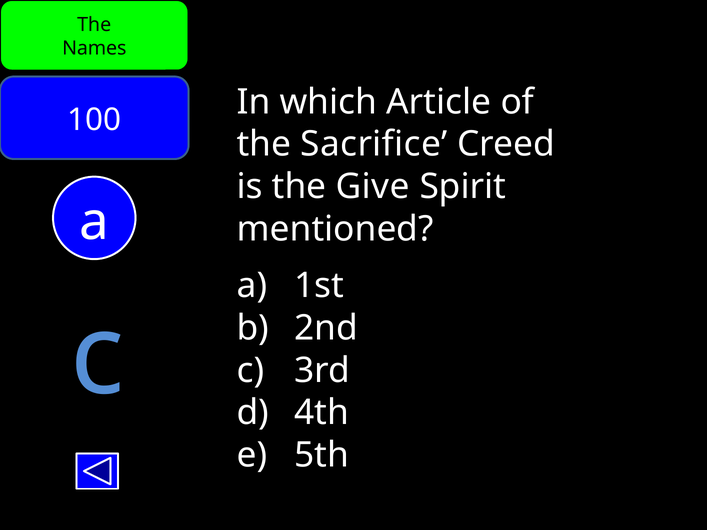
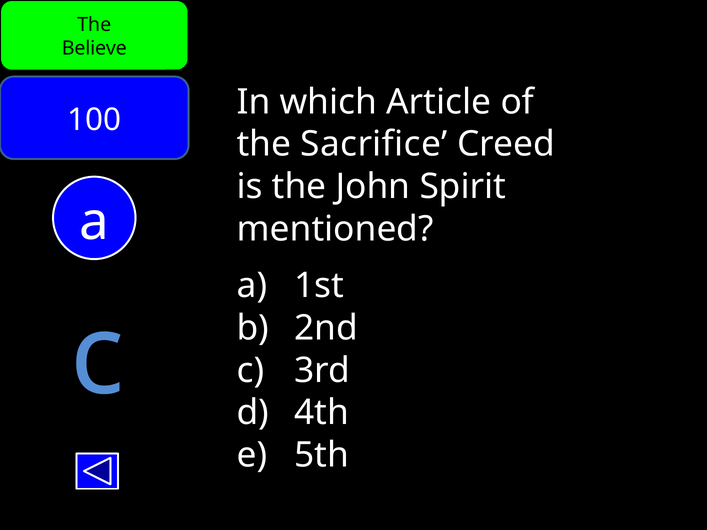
Names: Names -> Believe
Give: Give -> John
